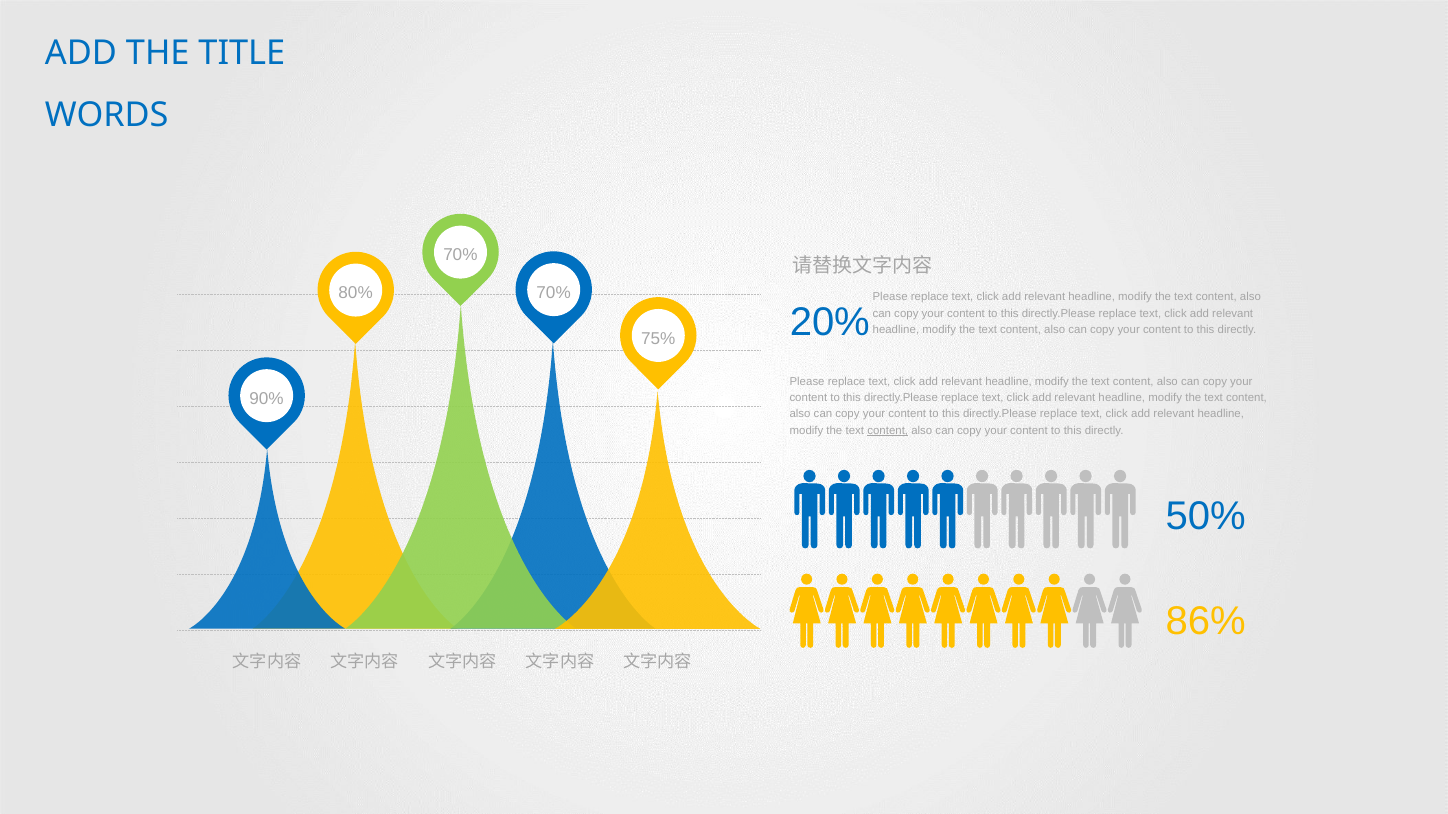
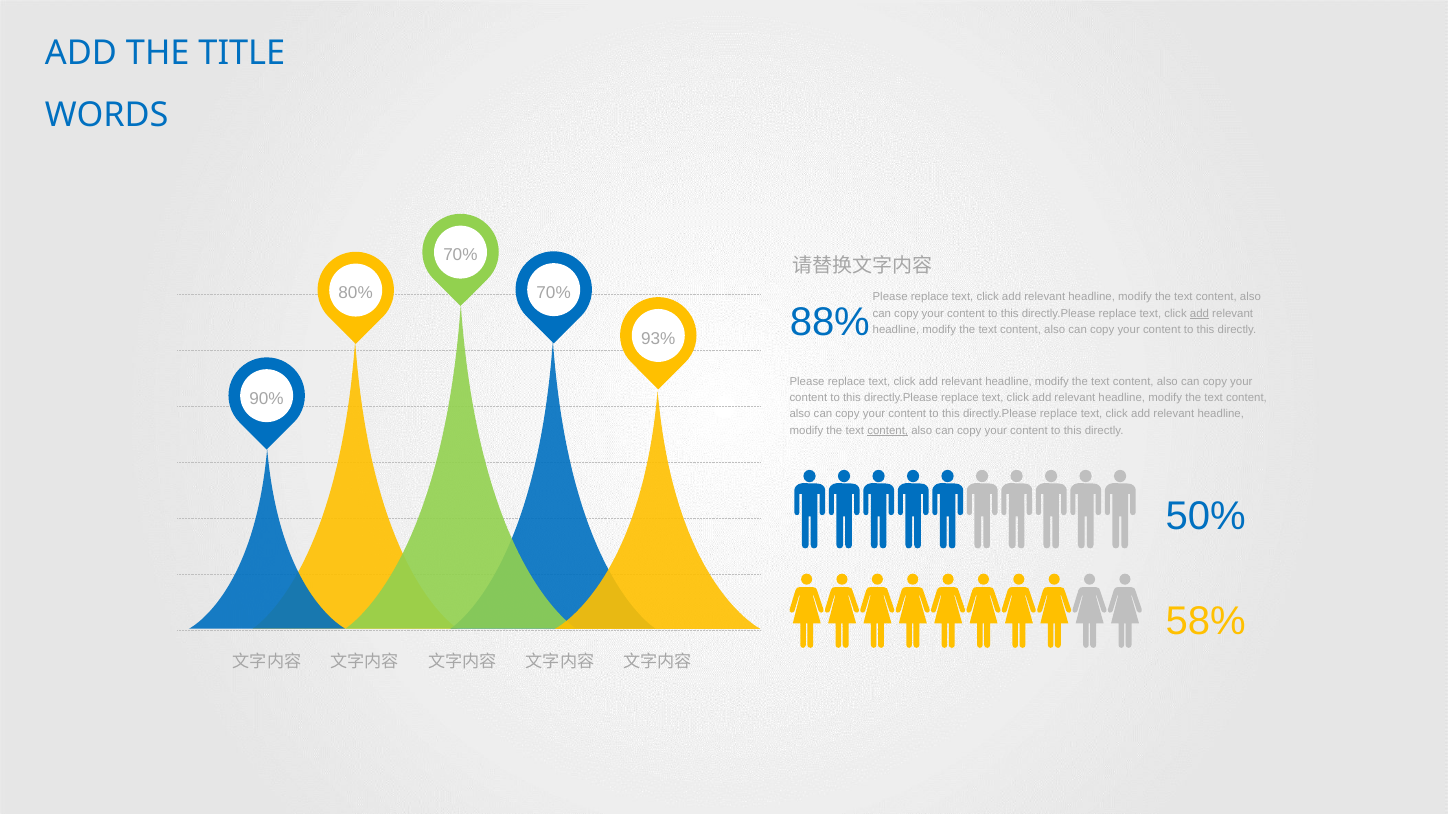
20%: 20% -> 88%
add at (1199, 314) underline: none -> present
75%: 75% -> 93%
86%: 86% -> 58%
